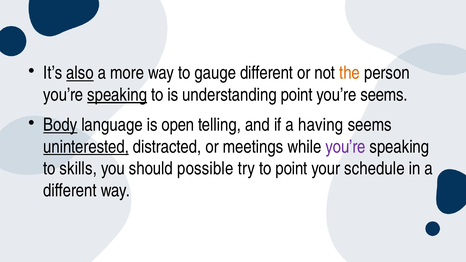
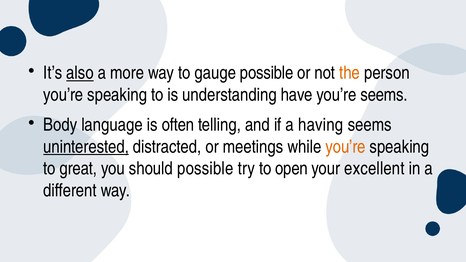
gauge different: different -> possible
speaking at (117, 95) underline: present -> none
understanding point: point -> have
Body underline: present -> none
open: open -> often
you’re at (346, 147) colour: purple -> orange
skills: skills -> great
to point: point -> open
schedule: schedule -> excellent
